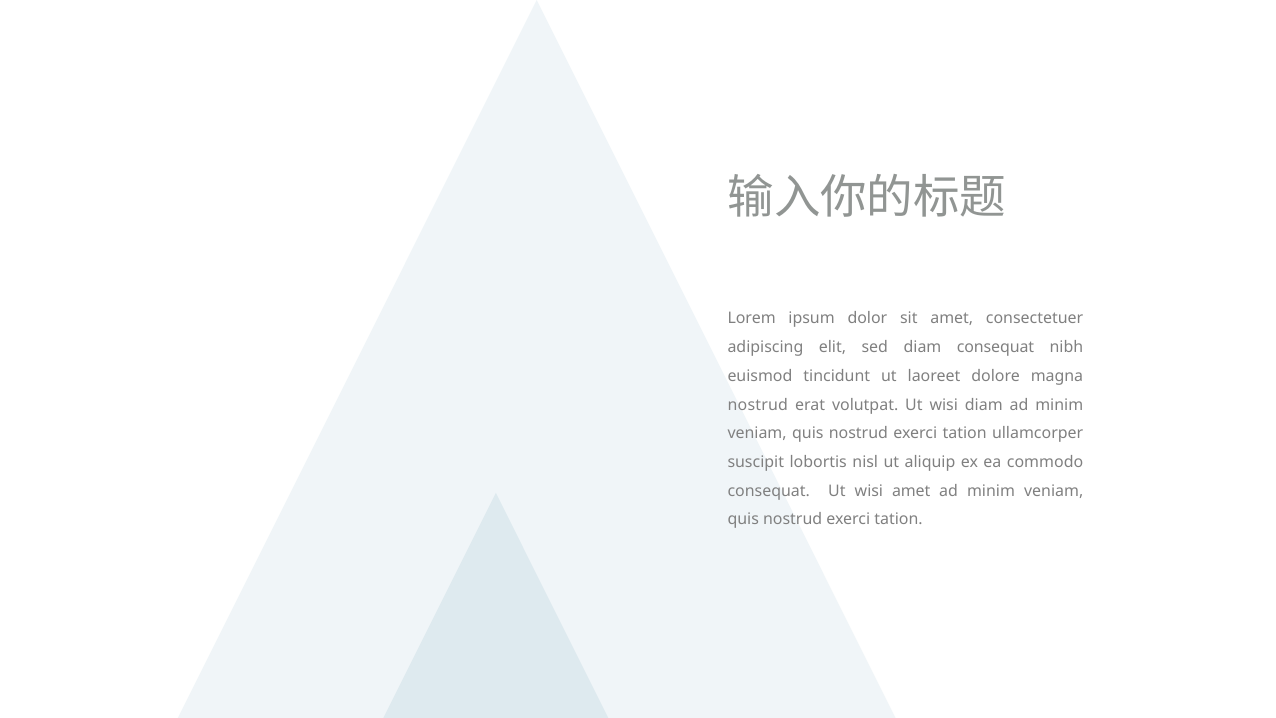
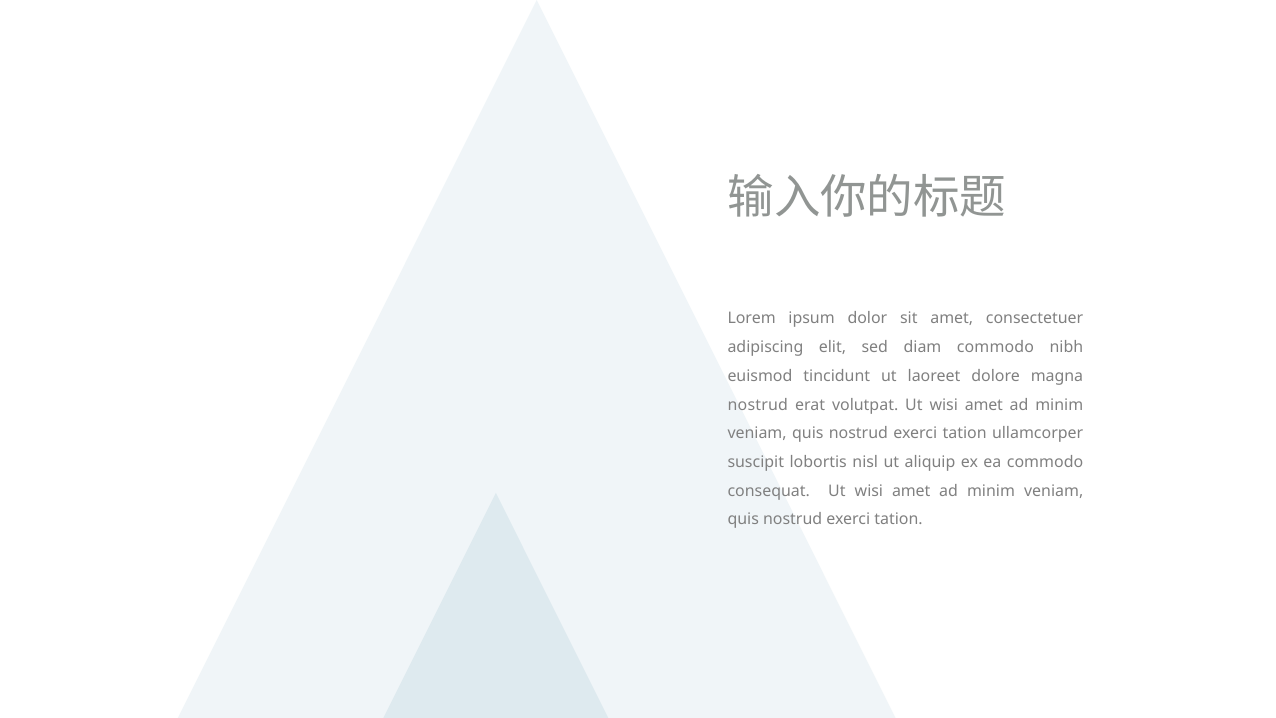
diam consequat: consequat -> commodo
volutpat Ut wisi diam: diam -> amet
